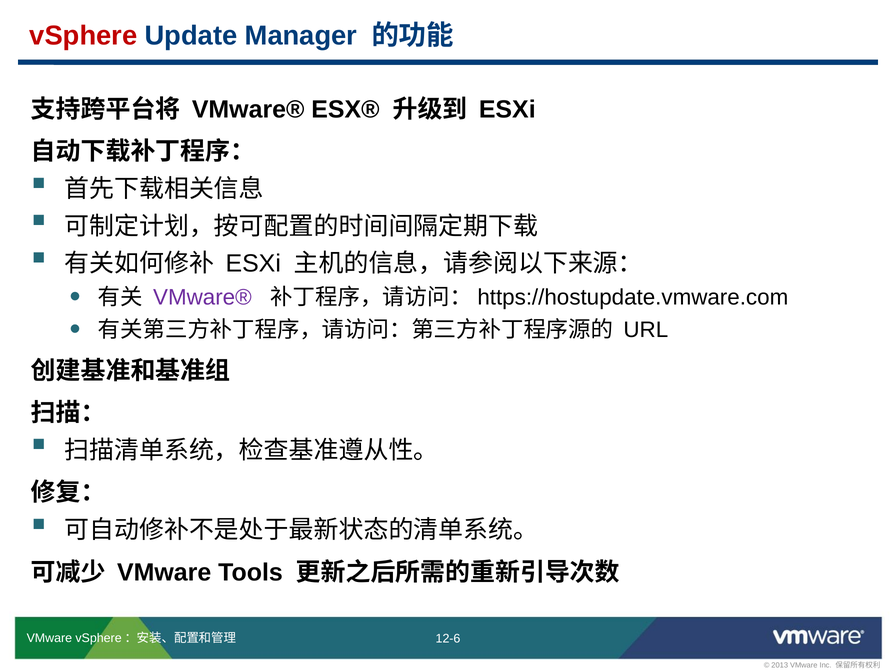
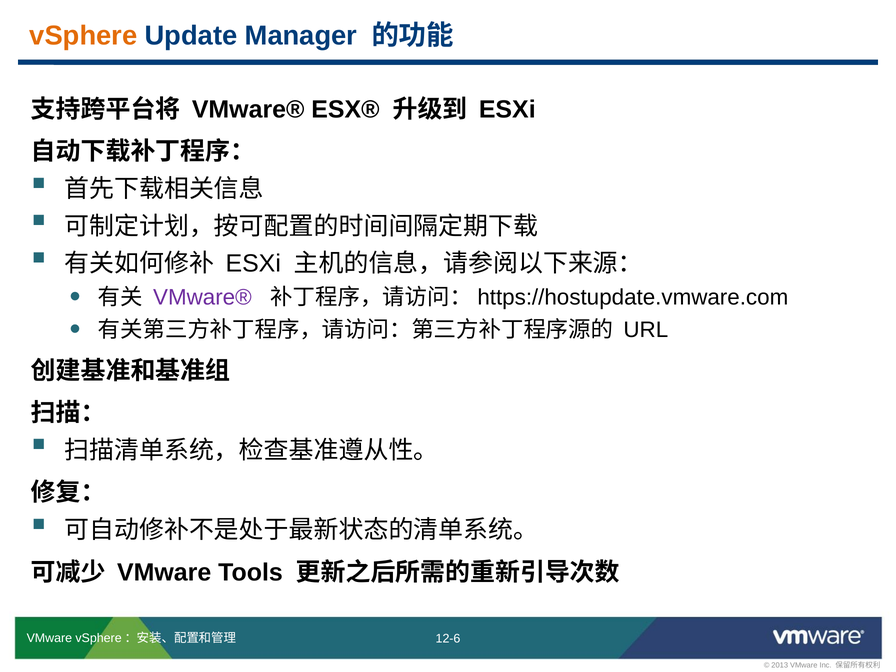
vSphere colour: red -> orange
